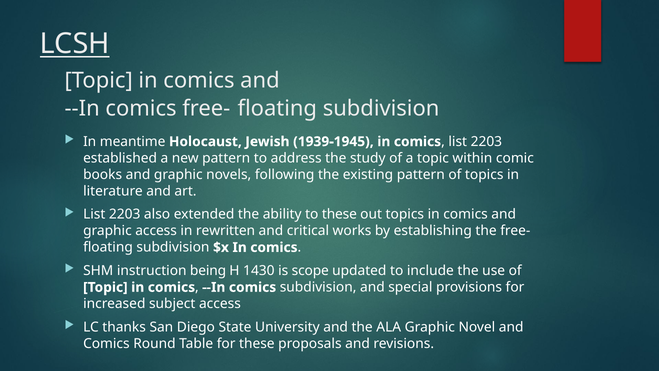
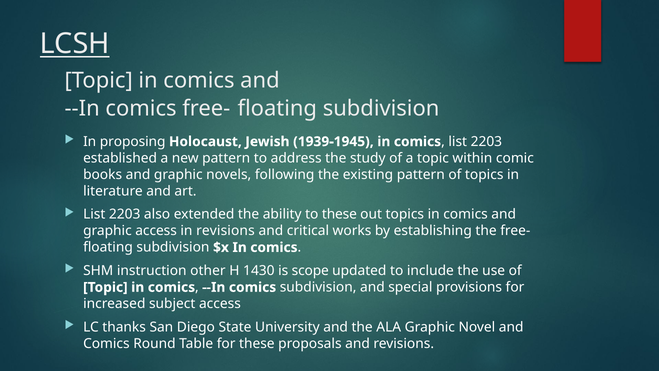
meantime: meantime -> proposing
in rewritten: rewritten -> revisions
being: being -> other
